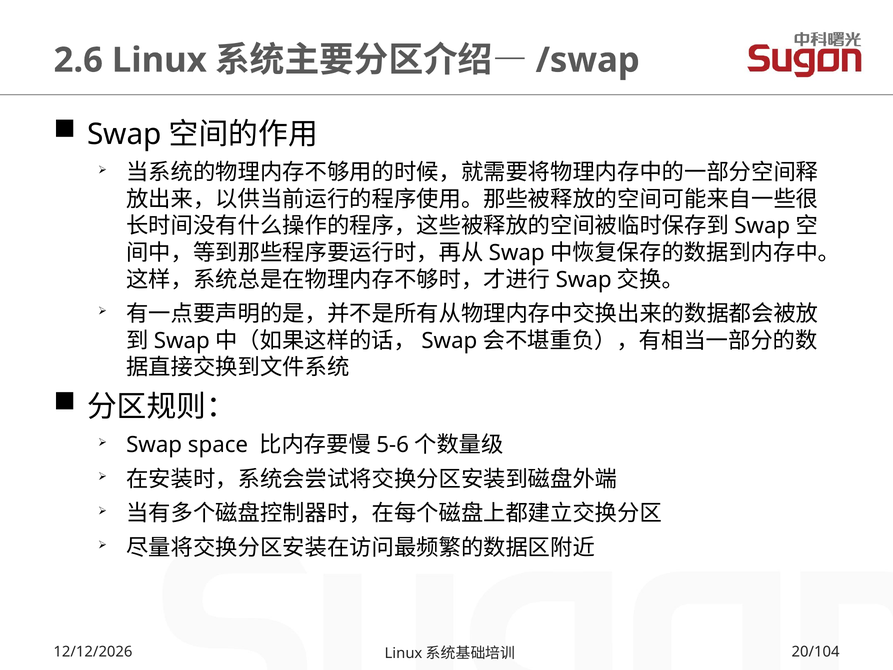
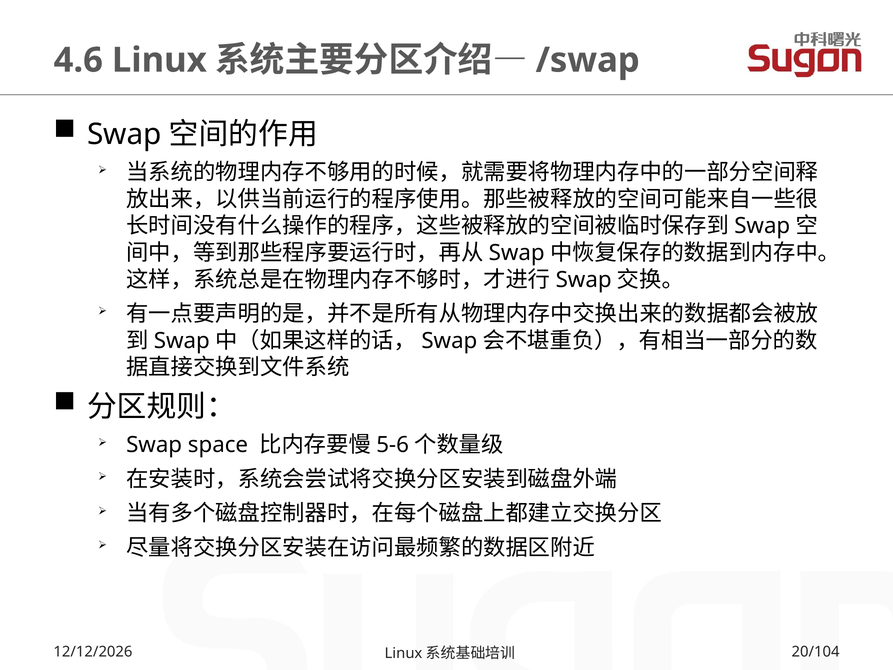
2.6: 2.6 -> 4.6
